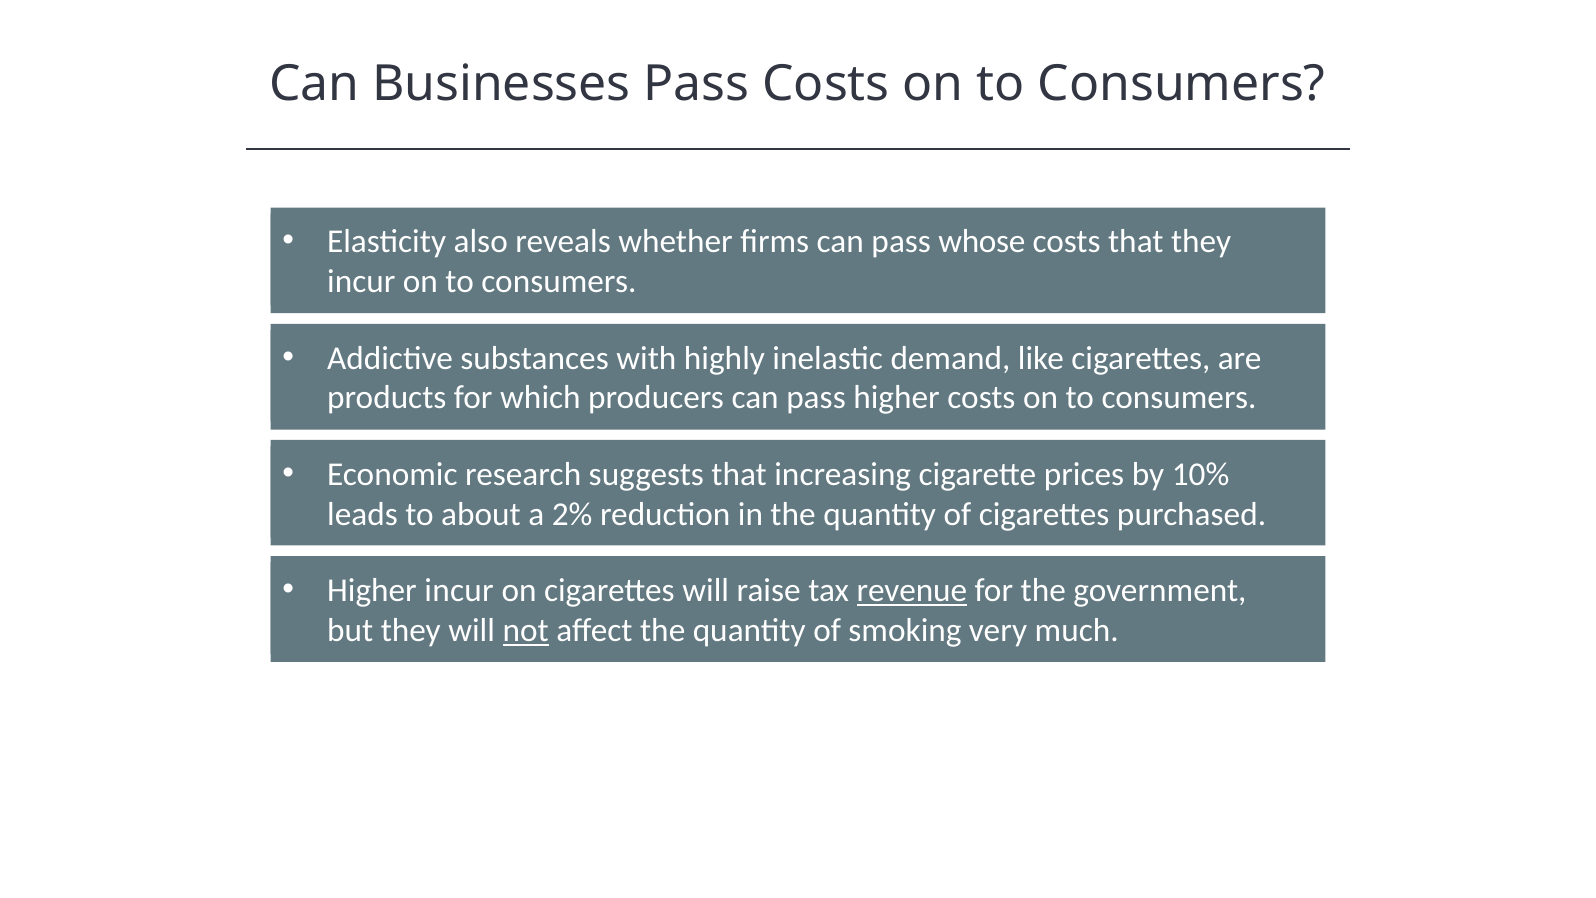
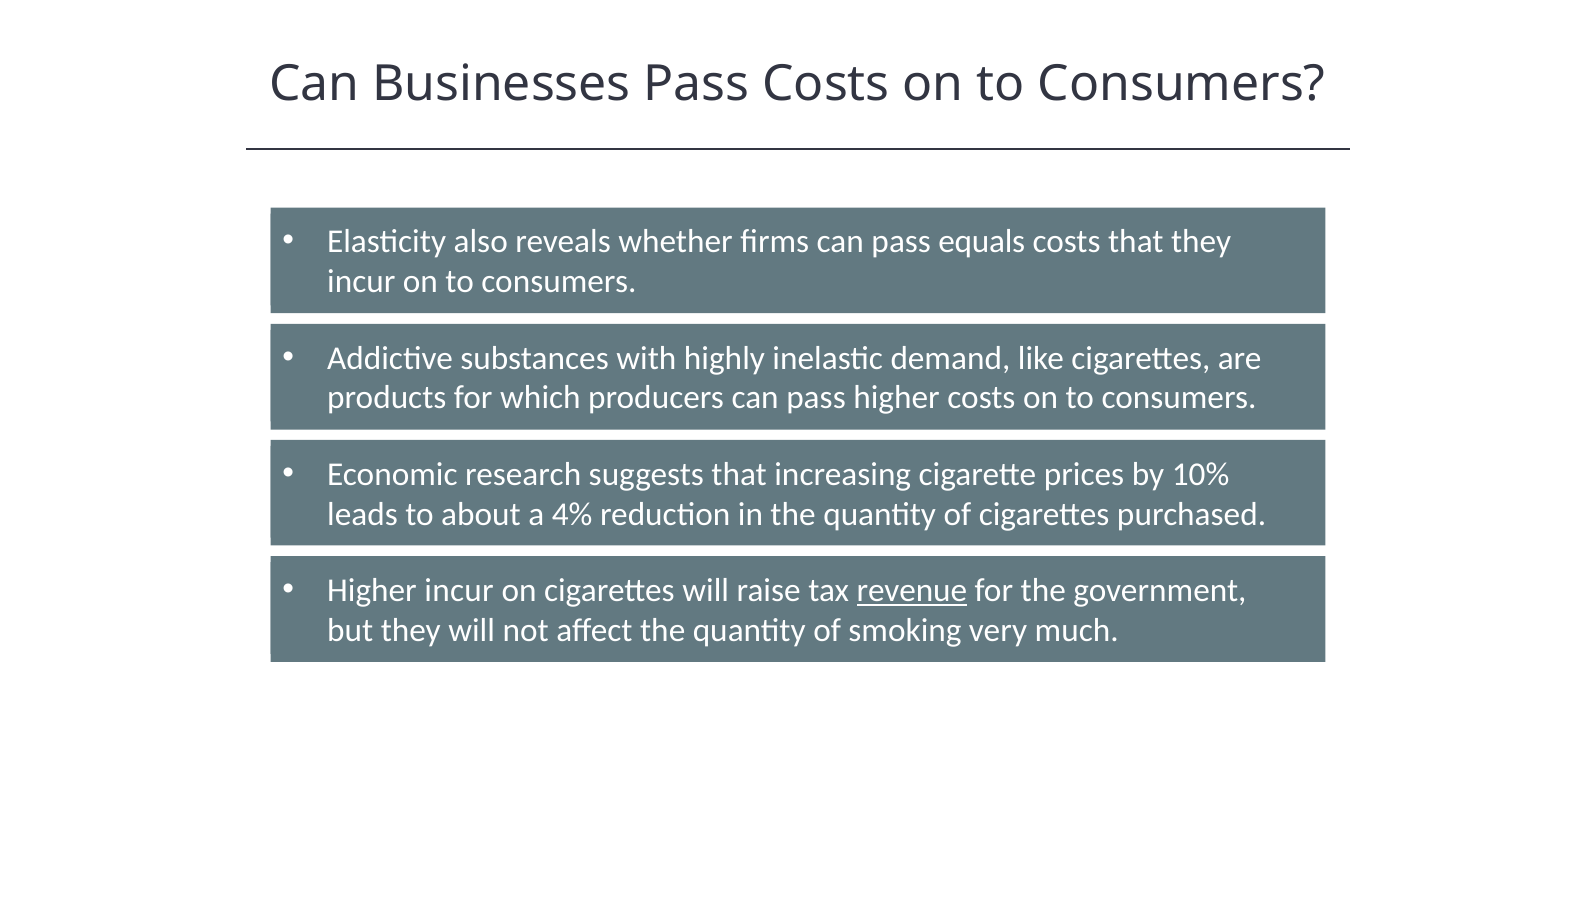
whose: whose -> equals
2%: 2% -> 4%
not underline: present -> none
